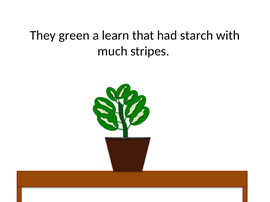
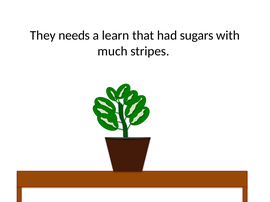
green: green -> needs
starch: starch -> sugars
